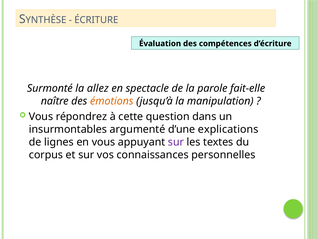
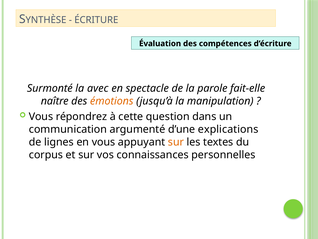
allez: allez -> avec
insurmontables: insurmontables -> communication
sur at (176, 142) colour: purple -> orange
